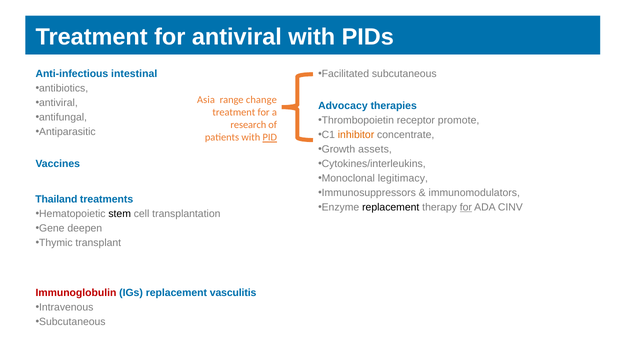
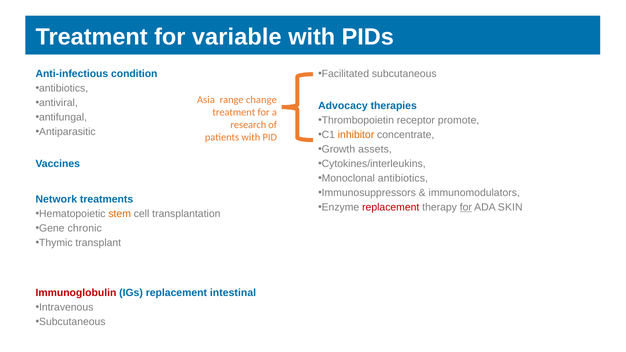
for antiviral: antiviral -> variable
intestinal: intestinal -> condition
PID underline: present -> none
Monoclonal legitimacy: legitimacy -> antibiotics
Thailand: Thailand -> Network
replacement at (391, 207) colour: black -> red
CINV: CINV -> SKIN
stem colour: black -> orange
deepen: deepen -> chronic
vasculitis: vasculitis -> intestinal
